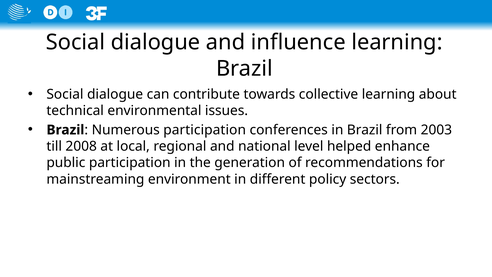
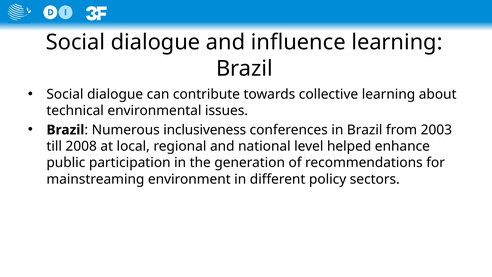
Numerous participation: participation -> inclusiveness
